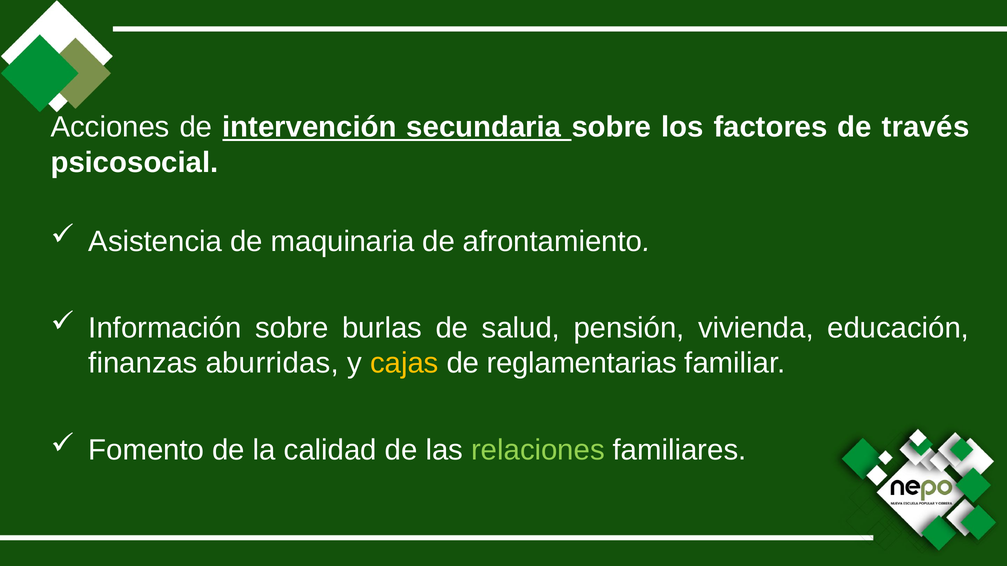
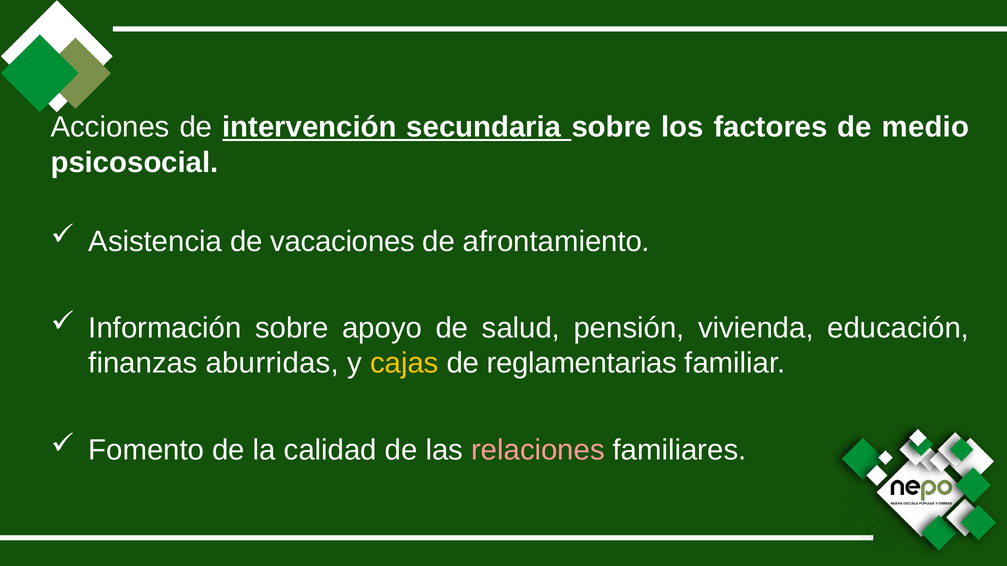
través: través -> medio
maquinaria: maquinaria -> vacaciones
burlas: burlas -> apoyo
relaciones colour: light green -> pink
